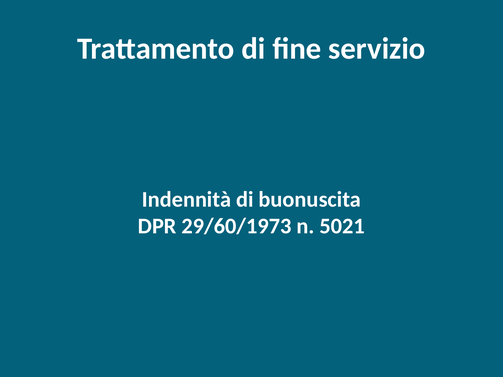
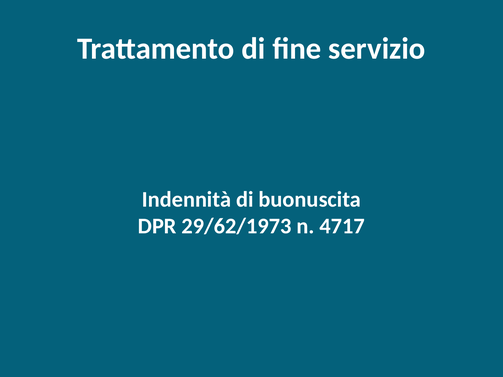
29/60/1973: 29/60/1973 -> 29/62/1973
5021: 5021 -> 4717
